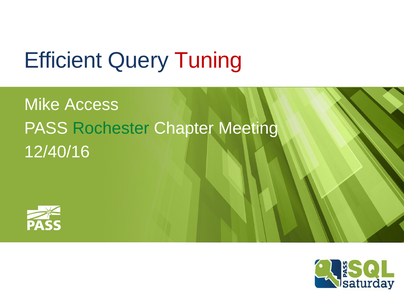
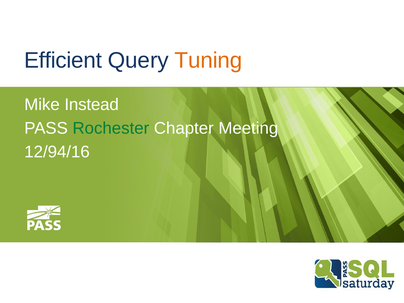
Tuning colour: red -> orange
Access: Access -> Instead
12/40/16: 12/40/16 -> 12/94/16
